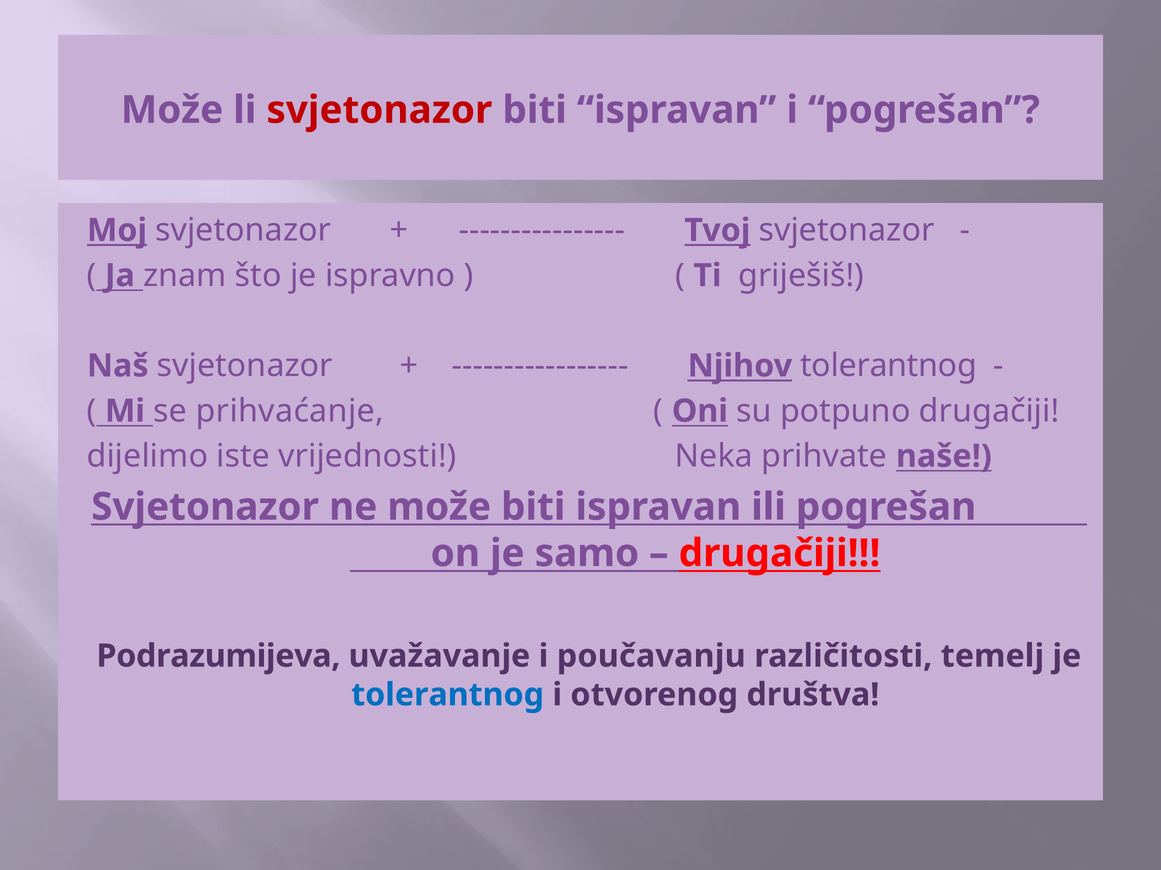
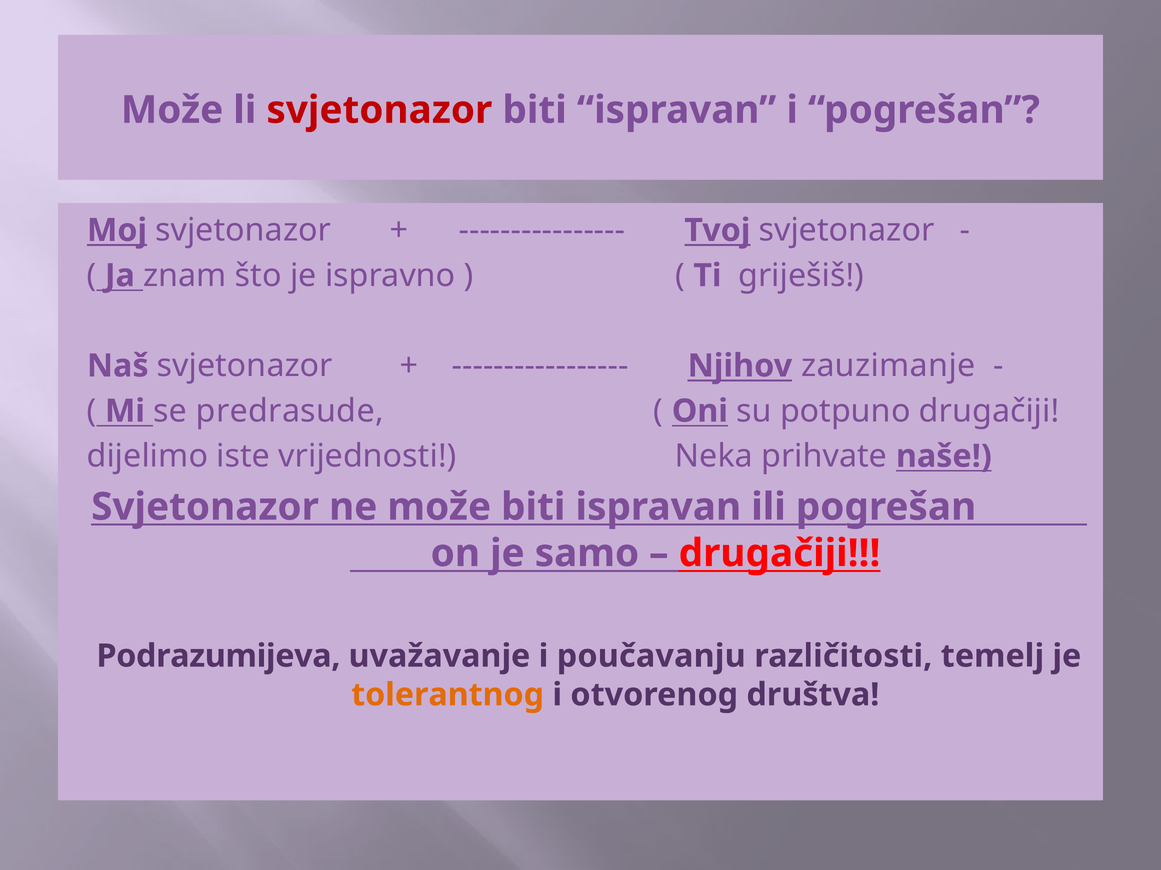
Njihov tolerantnog: tolerantnog -> zauzimanje
prihvaćanje: prihvaćanje -> predrasude
tolerantnog at (448, 695) colour: blue -> orange
